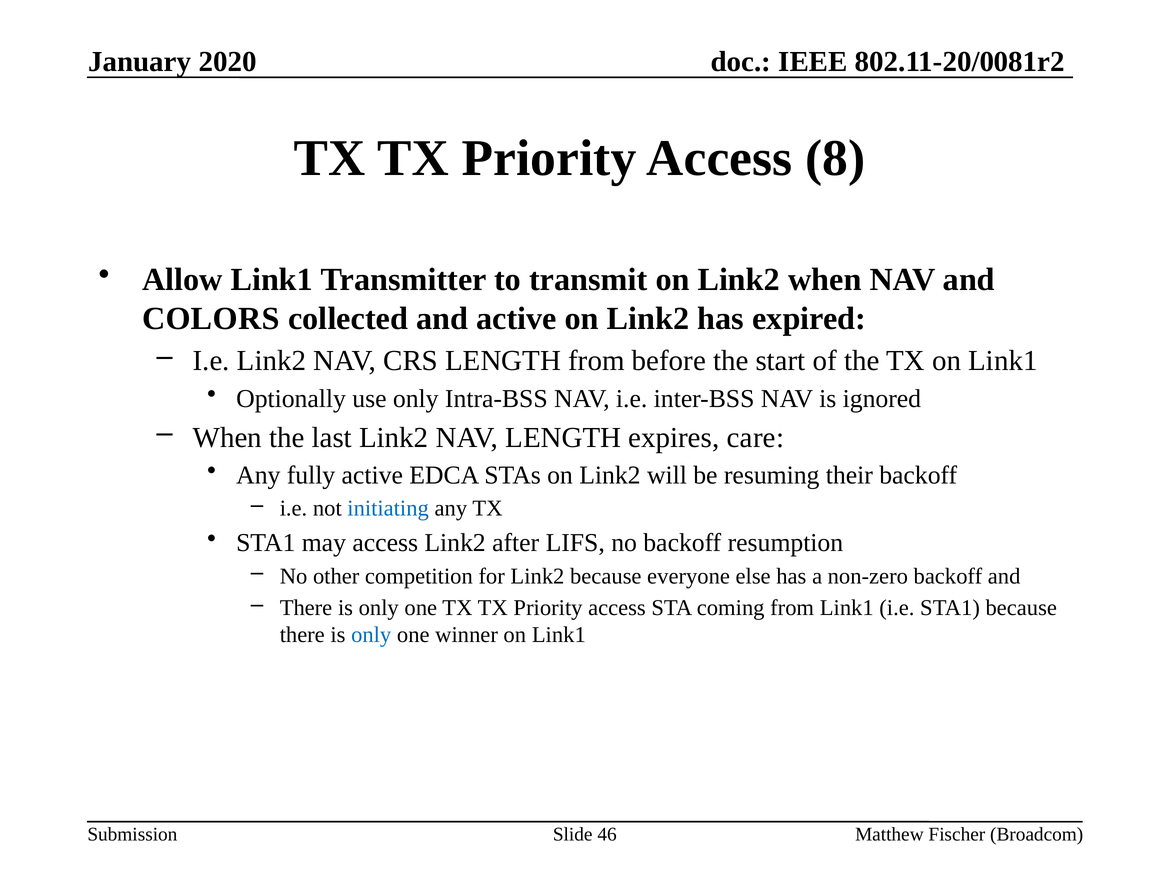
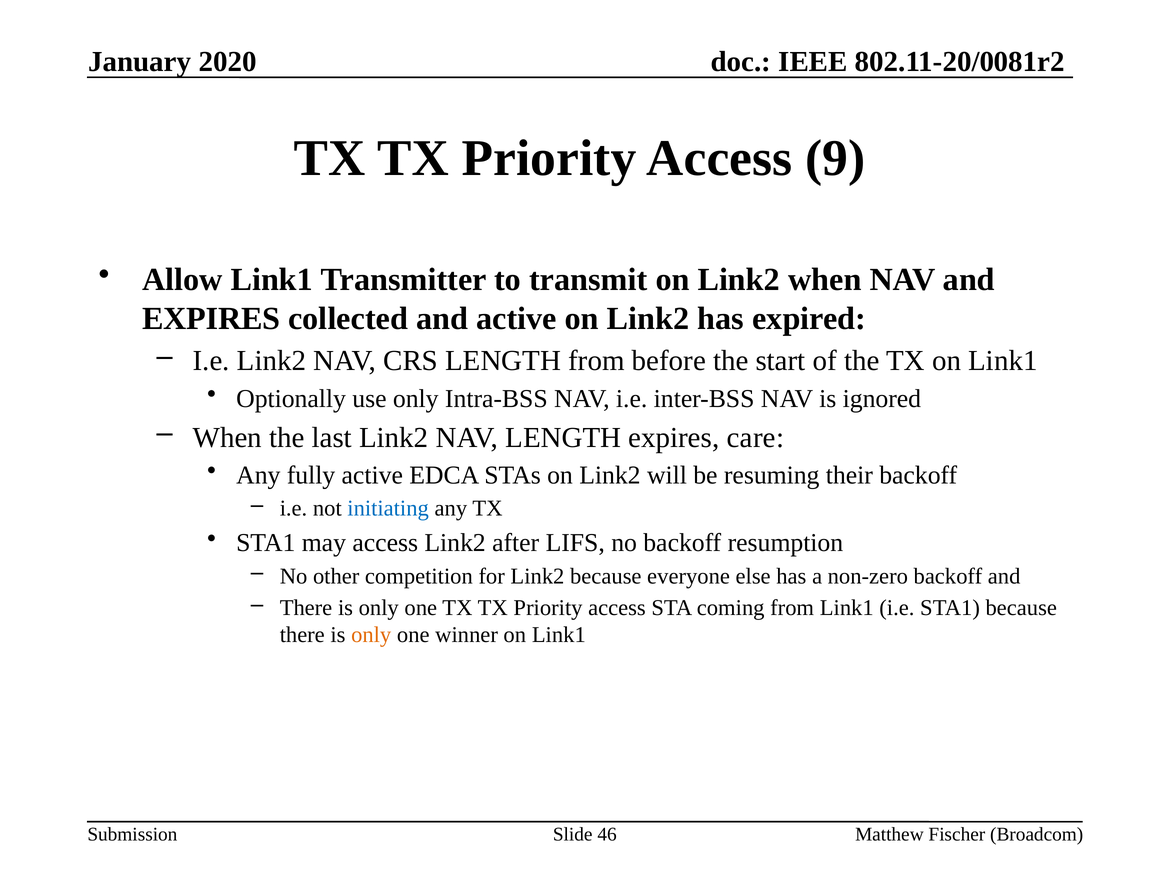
8: 8 -> 9
COLORS at (211, 318): COLORS -> EXPIRES
only at (371, 635) colour: blue -> orange
